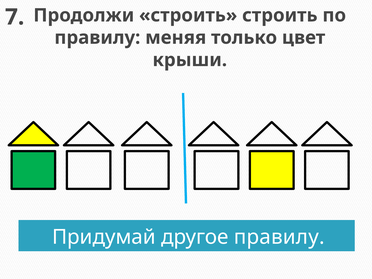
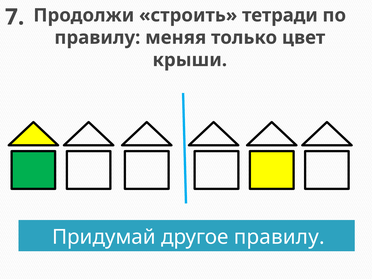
строить строить: строить -> тетради
